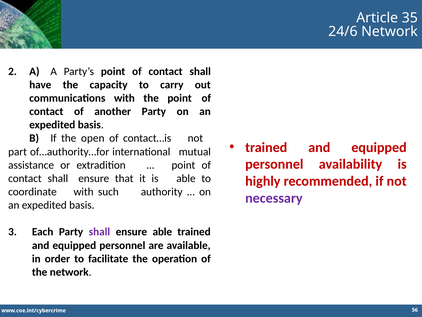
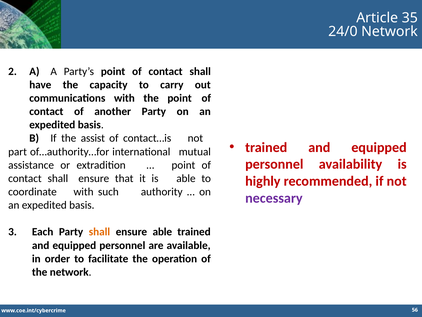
24/6: 24/6 -> 24/0
open: open -> assist
shall at (99, 232) colour: purple -> orange
